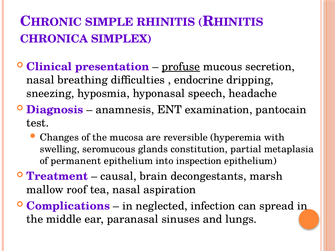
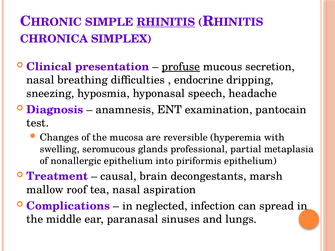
RHINITIS underline: none -> present
constitution: constitution -> professional
permanent: permanent -> nonallergic
inspection: inspection -> piriformis
